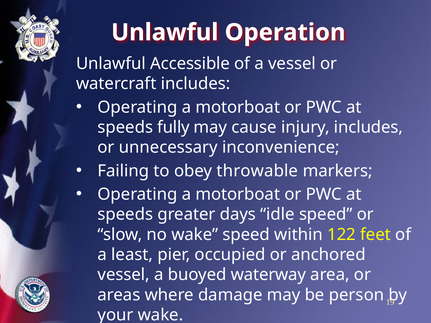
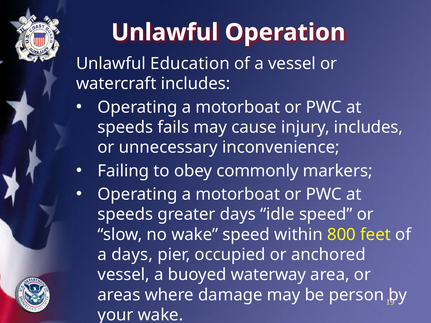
Accessible: Accessible -> Education
fully: fully -> fails
throwable: throwable -> commonly
122: 122 -> 800
a least: least -> days
